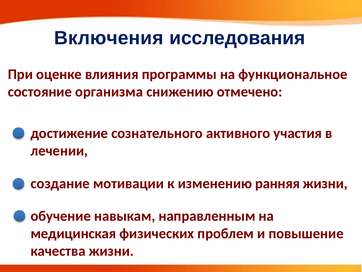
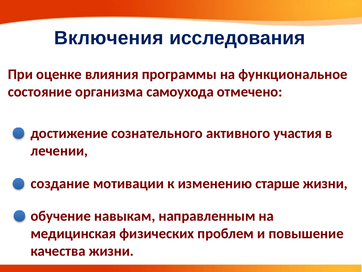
снижению: снижению -> самоухода
ранняя: ранняя -> старше
